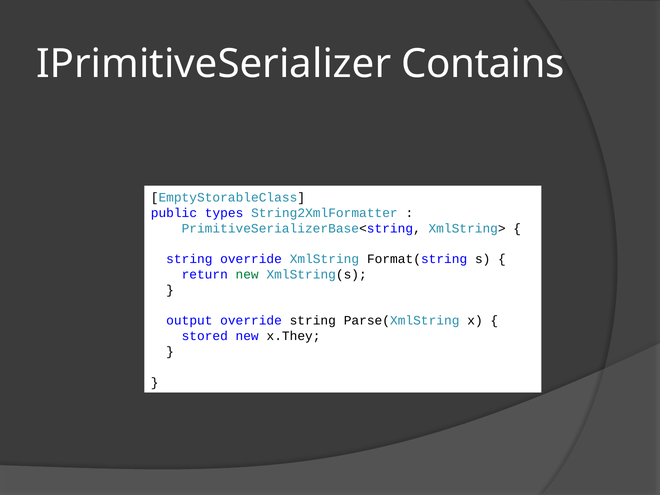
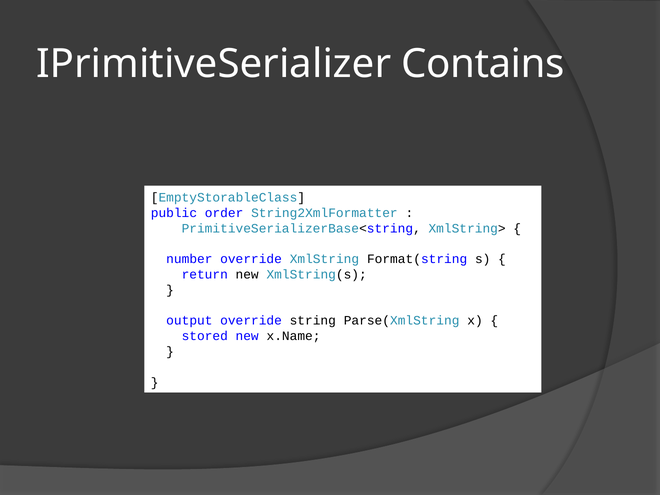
types: types -> order
string at (189, 259): string -> number
new at (247, 275) colour: green -> black
x.They: x.They -> x.Name
